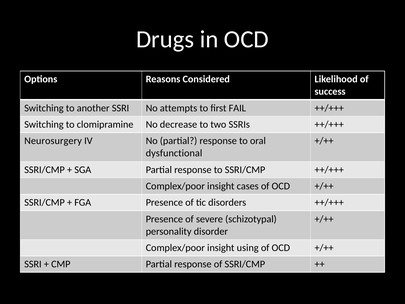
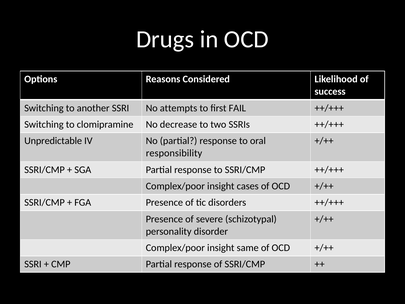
Neurosurgery: Neurosurgery -> Unpredictable
dysfunctional: dysfunctional -> responsibility
using: using -> same
